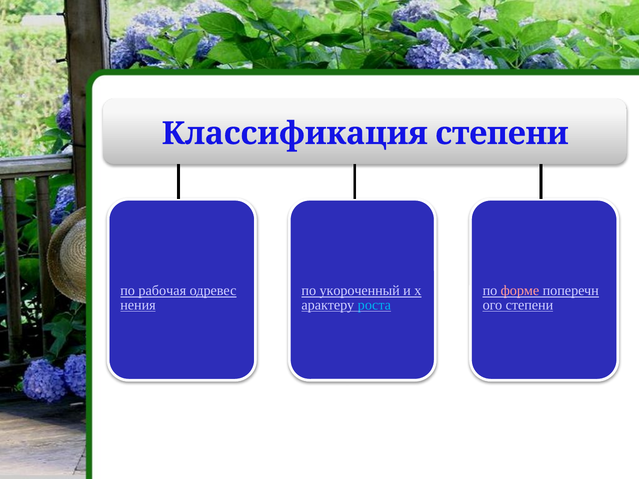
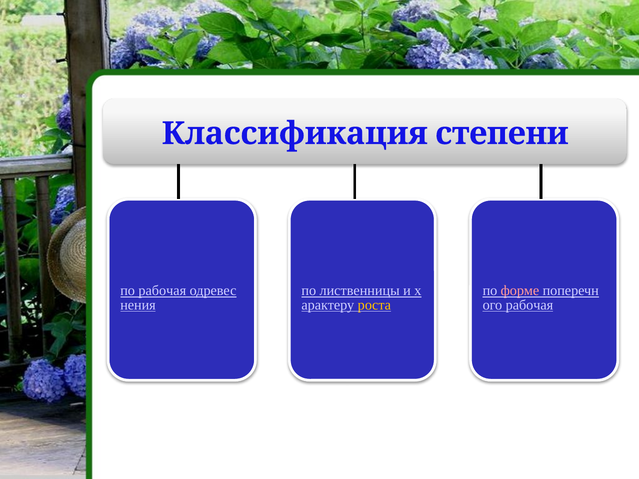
укороченный: укороченный -> лиственницы
роста colour: light blue -> yellow
степени at (529, 305): степени -> рабочая
